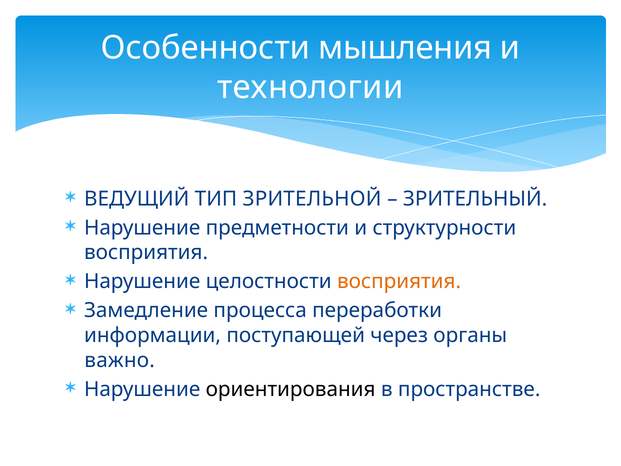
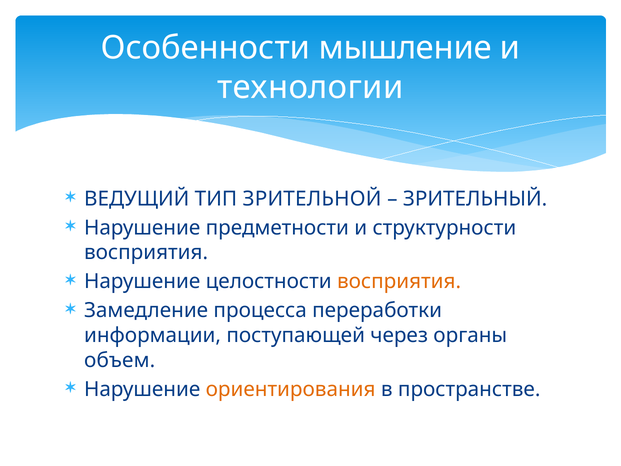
мышления: мышления -> мышление
важно: важно -> объем
ориентирования colour: black -> orange
